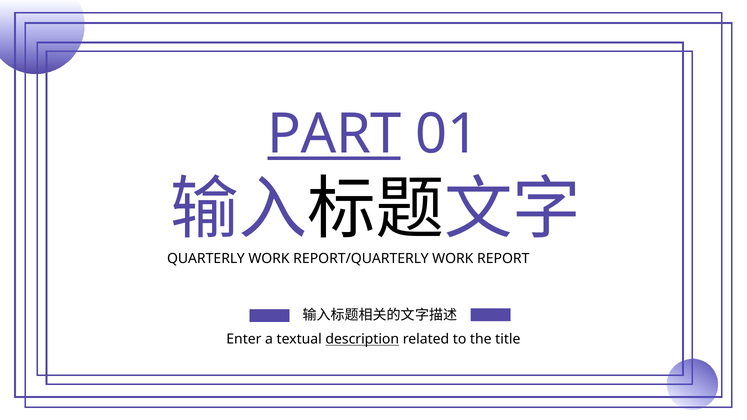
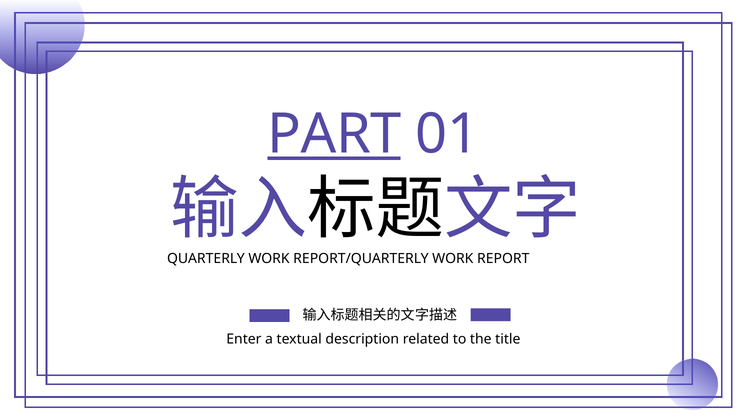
description underline: present -> none
